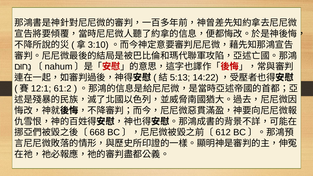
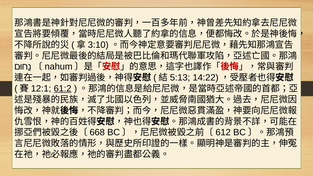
61:2 underline: none -> present
